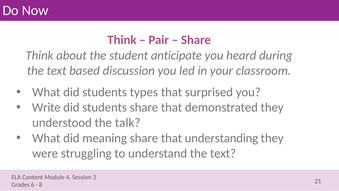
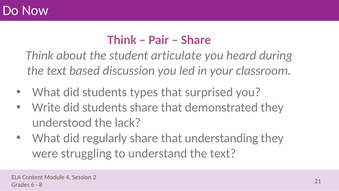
anticipate: anticipate -> articulate
talk: talk -> lack
meaning: meaning -> regularly
